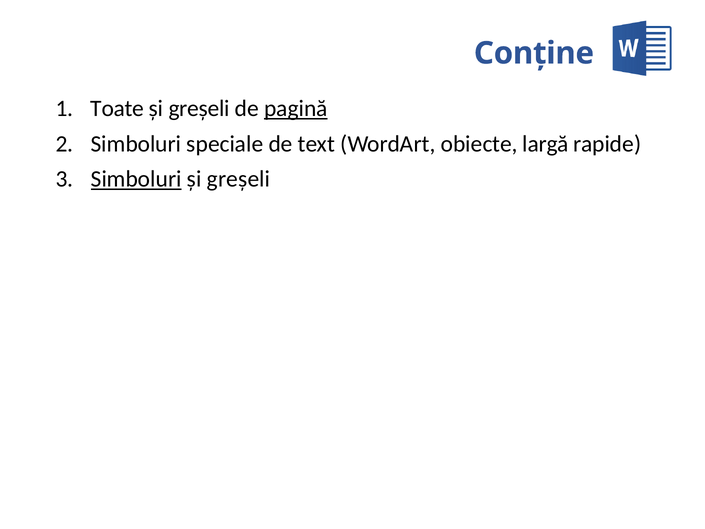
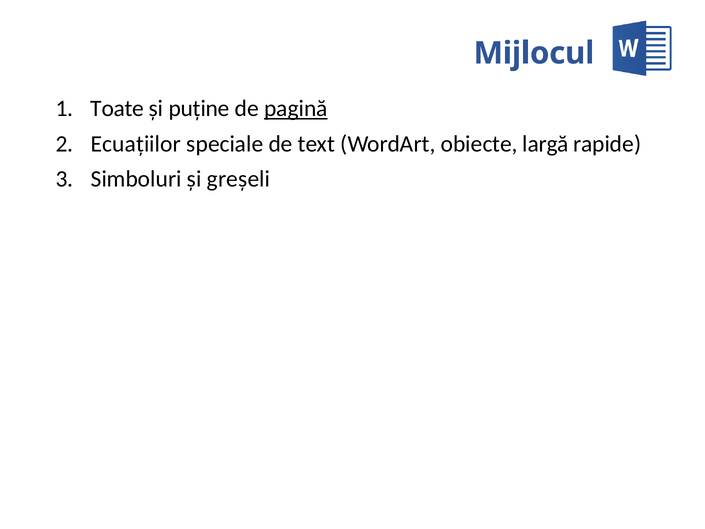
Conține: Conține -> Mijlocul
greșeli at (199, 109): greșeli -> puține
Simboluri at (136, 144): Simboluri -> Ecuațiilor
Simboluri at (136, 179) underline: present -> none
